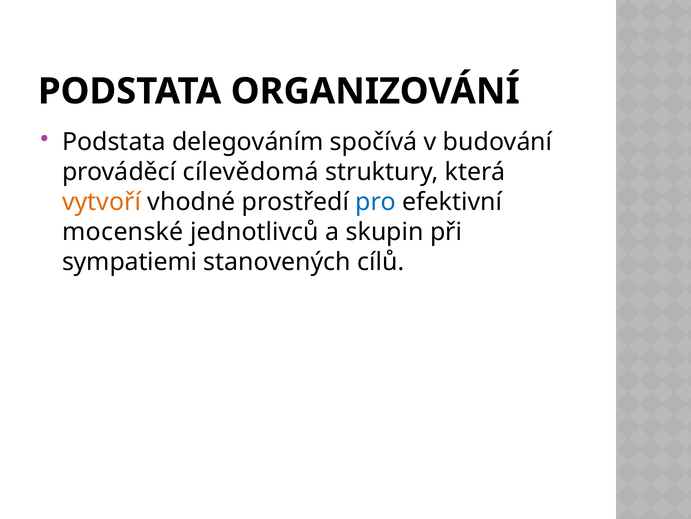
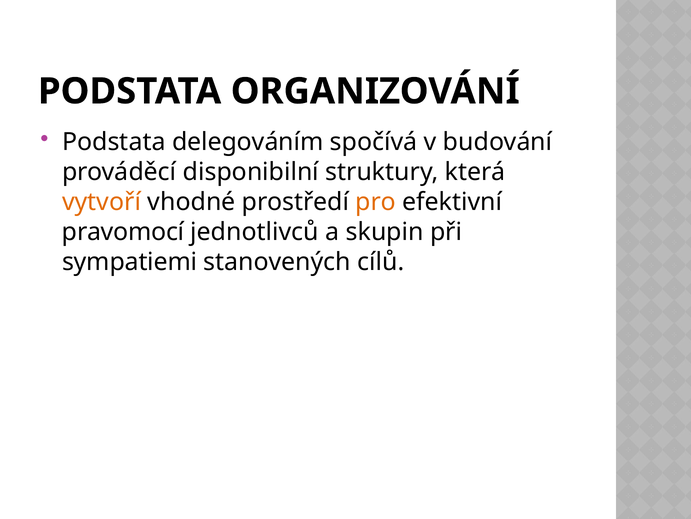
cílevědomá: cílevědomá -> disponibilní
pro colour: blue -> orange
mocenské: mocenské -> pravomocí
